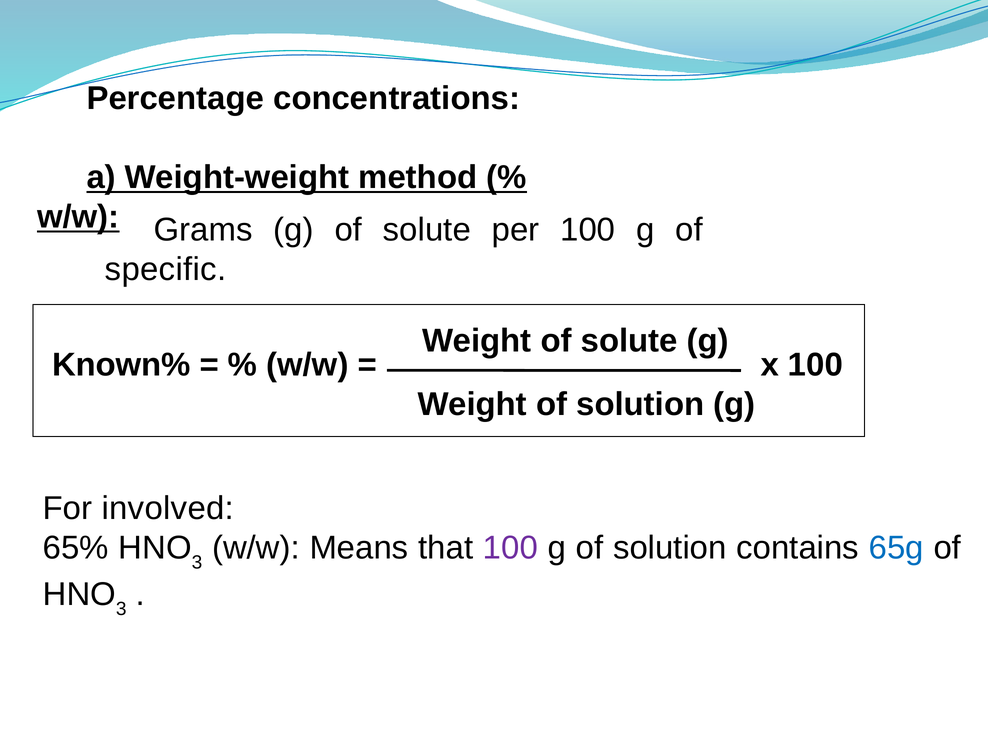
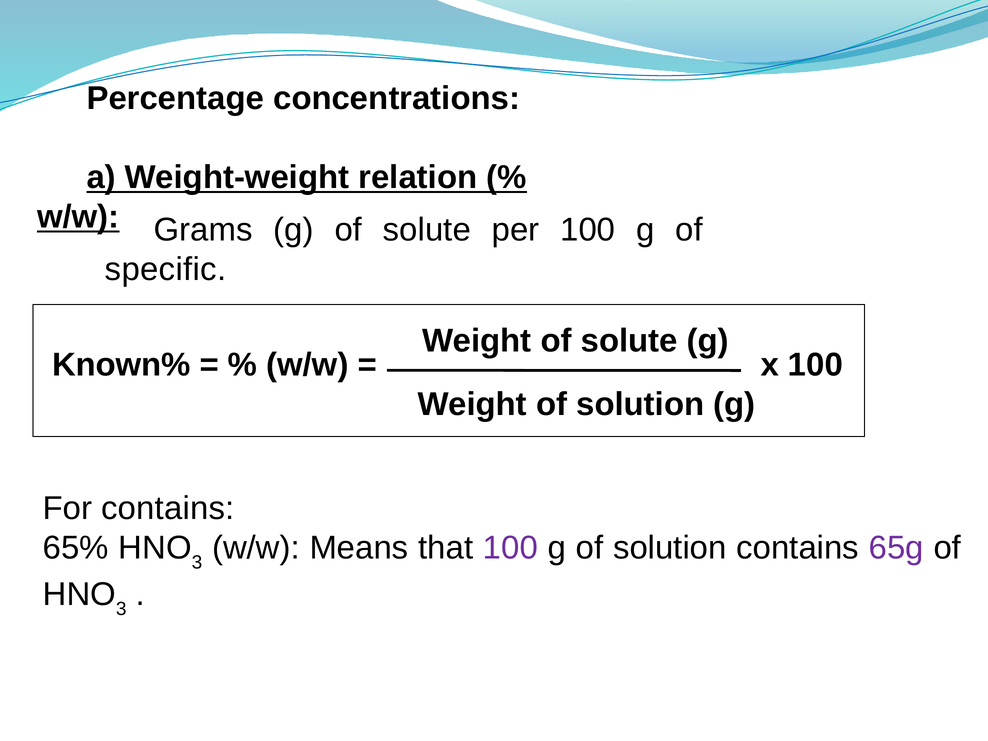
method: method -> relation
For involved: involved -> contains
65g colour: blue -> purple
